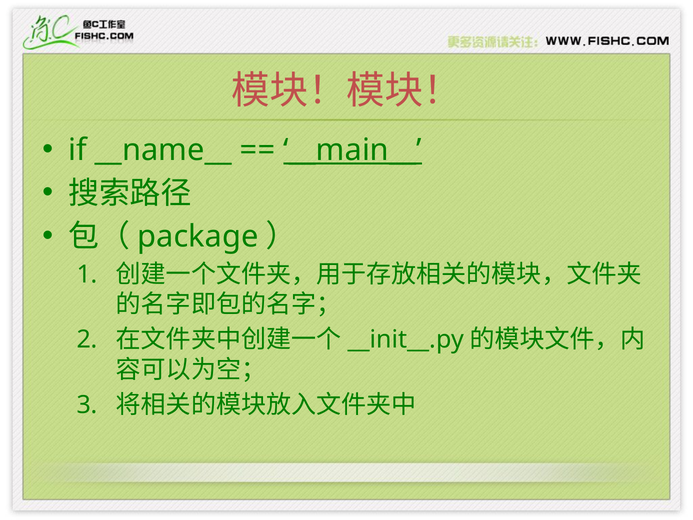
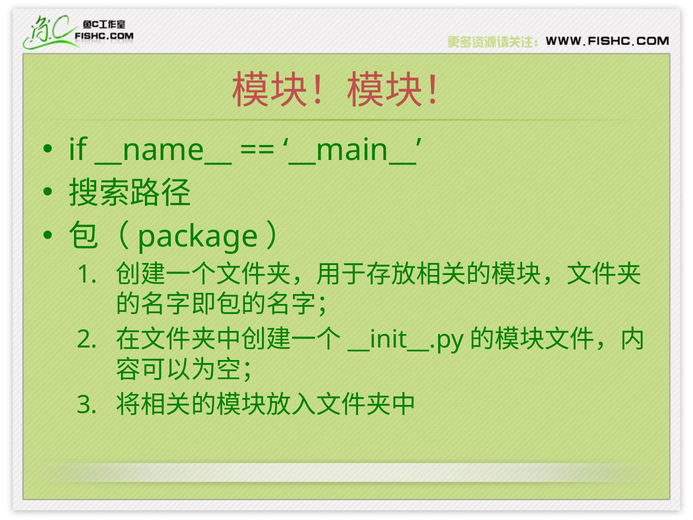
__main__ underline: present -> none
